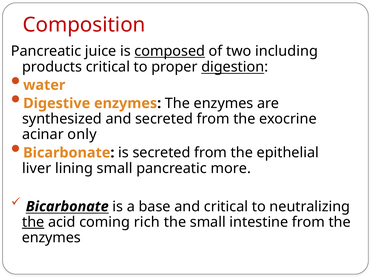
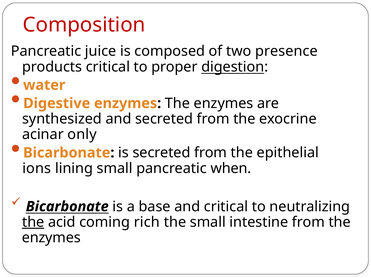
composed underline: present -> none
including: including -> presence
liver: liver -> ions
more: more -> when
